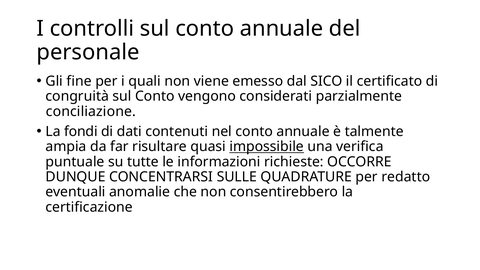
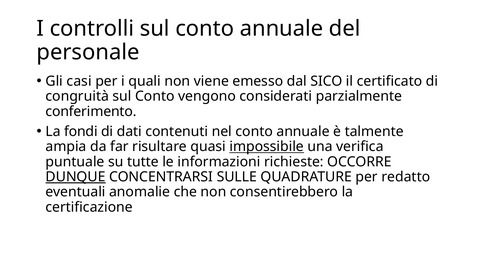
fine: fine -> casi
conciliazione: conciliazione -> conferimento
DUNQUE underline: none -> present
